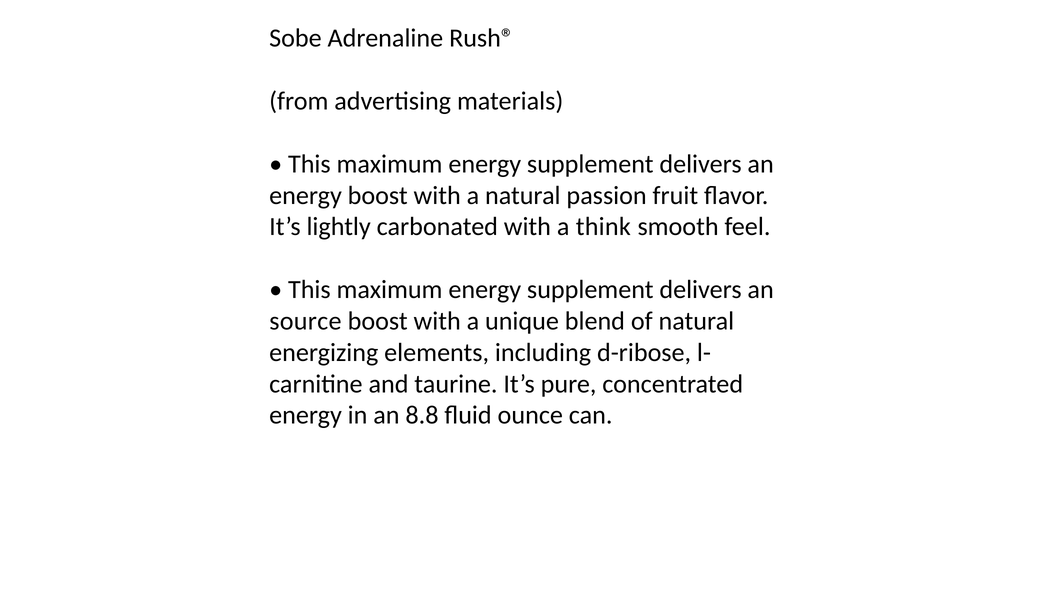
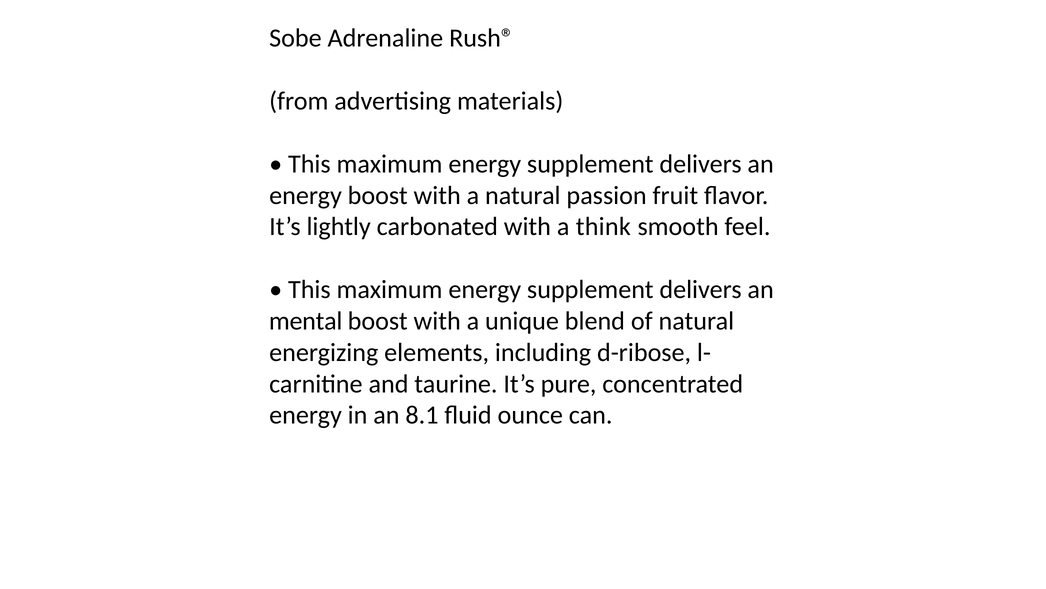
source: source -> mental
8.8: 8.8 -> 8.1
